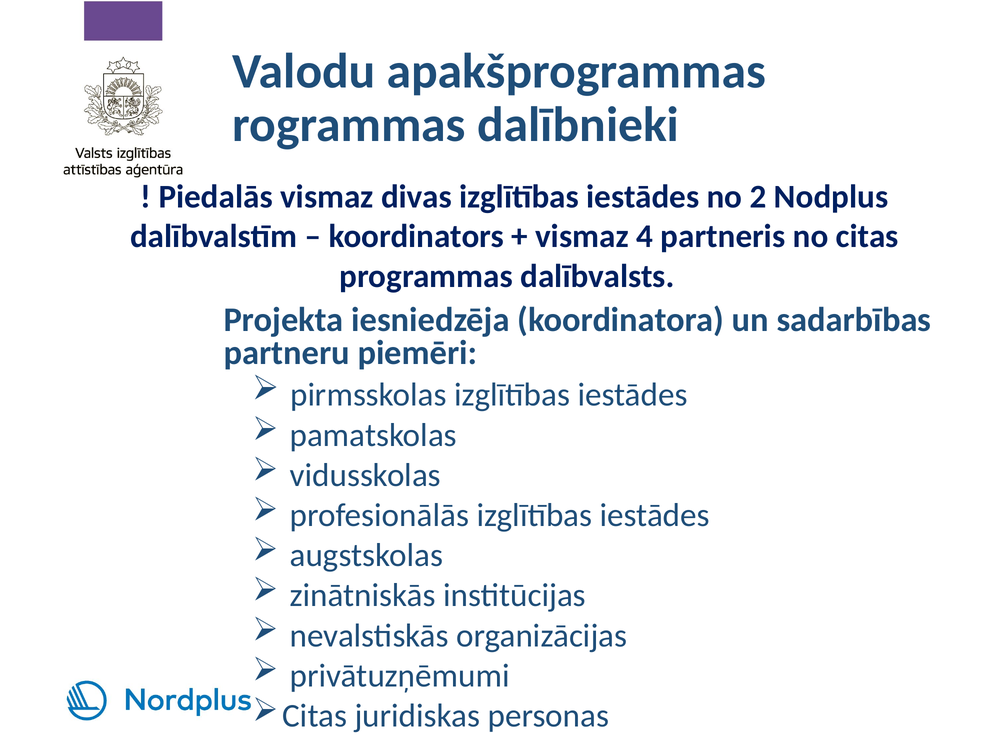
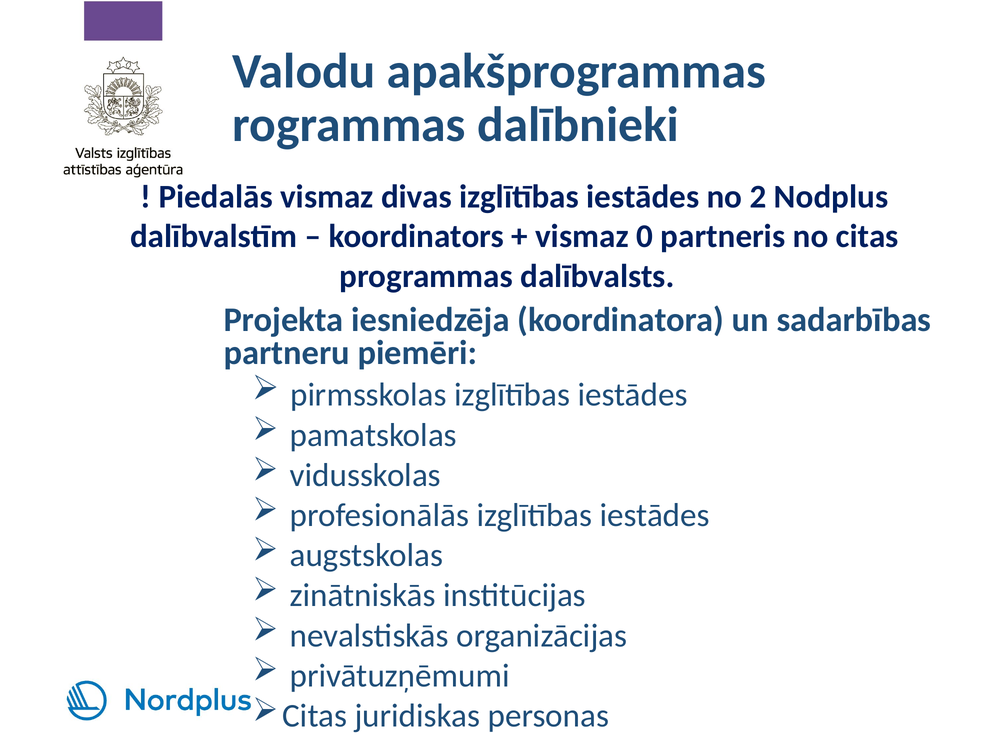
4: 4 -> 0
